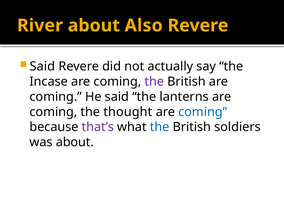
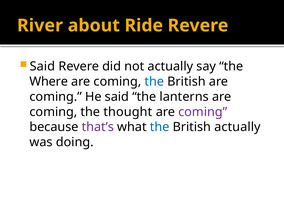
Also: Also -> Ride
Incase: Incase -> Where
the at (154, 82) colour: purple -> blue
coming at (203, 112) colour: blue -> purple
British soldiers: soldiers -> actually
was about: about -> doing
